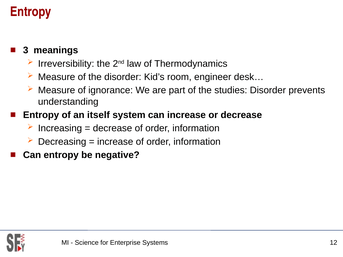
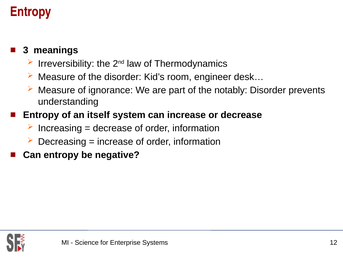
studies: studies -> notably
